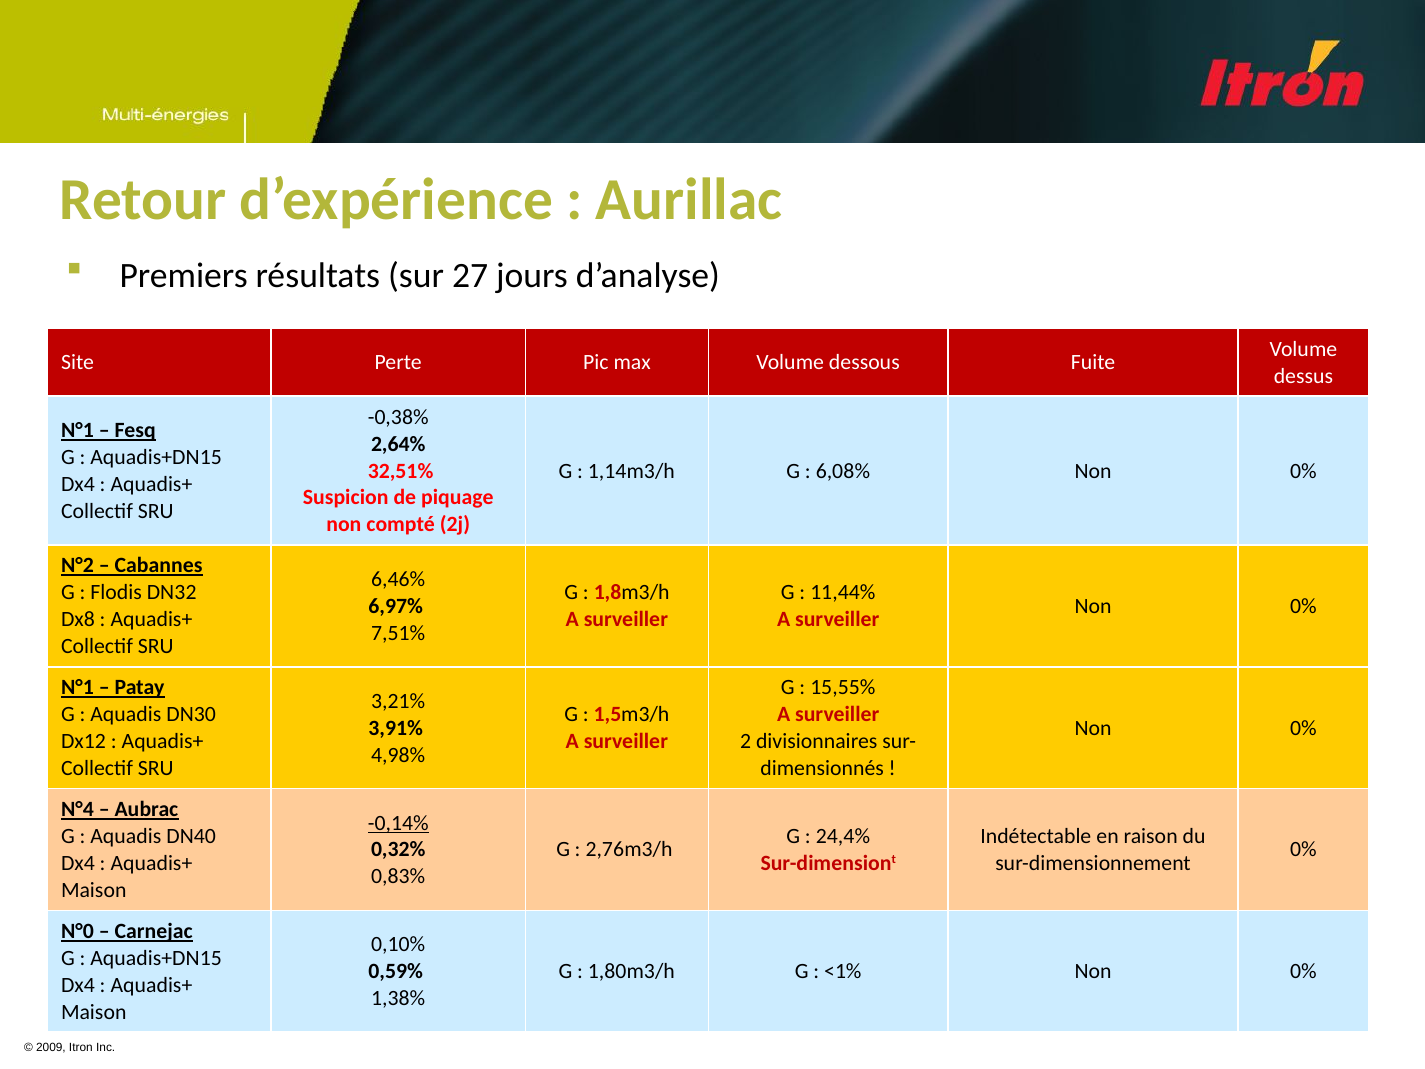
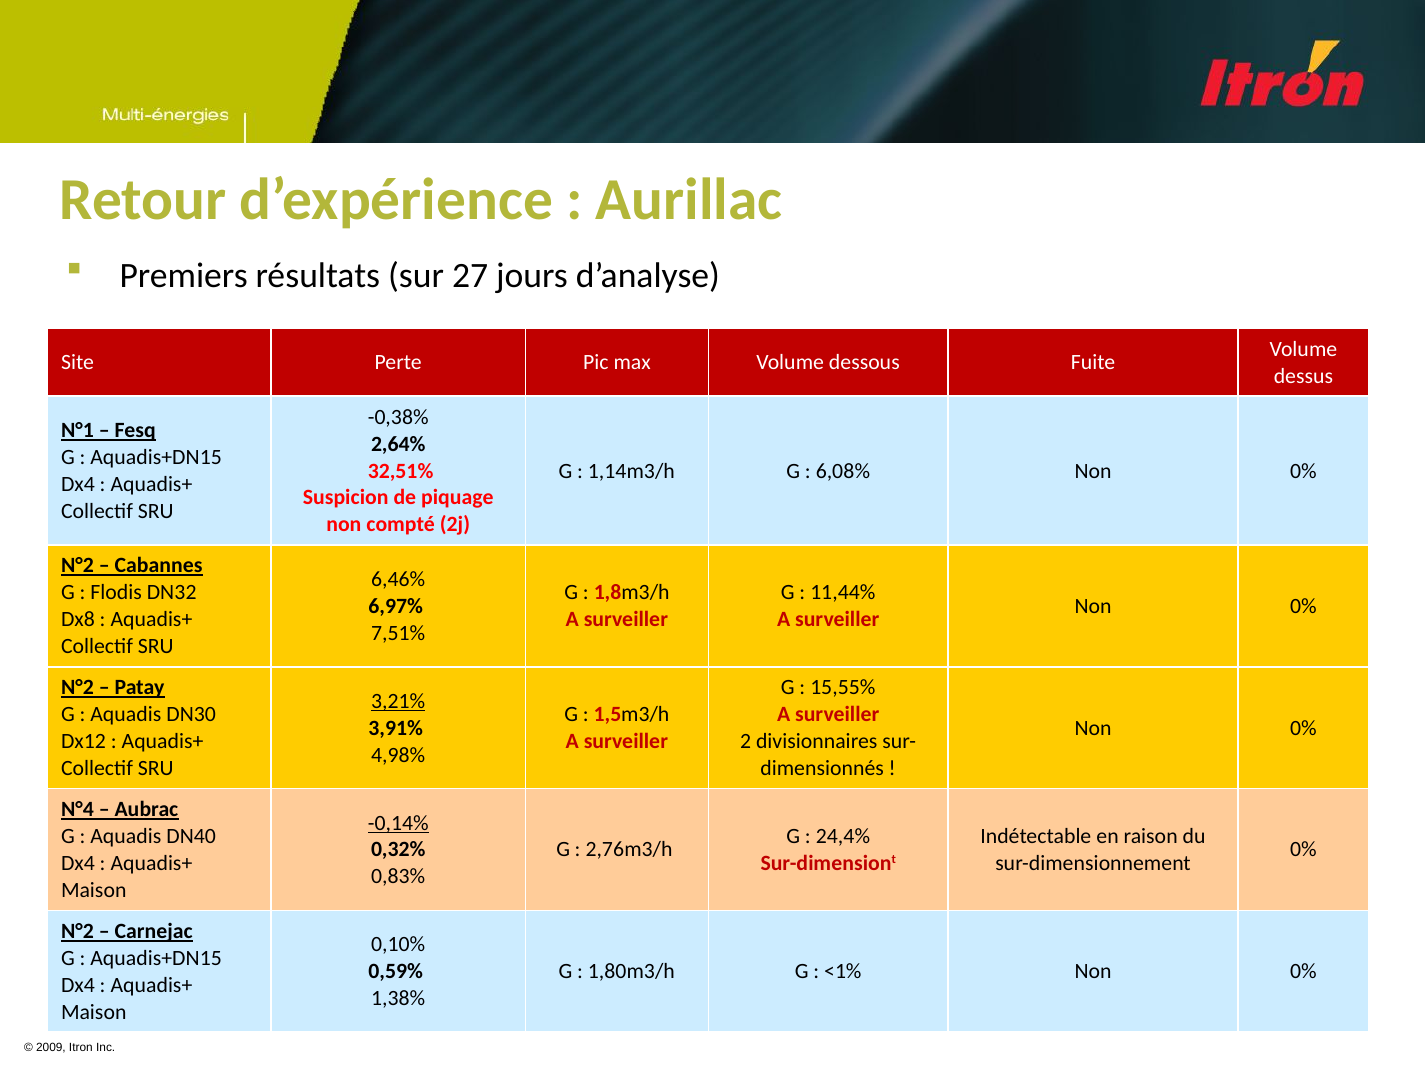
N°1 at (77, 687): N°1 -> N°2
3,21% underline: none -> present
N°0 at (77, 931): N°0 -> N°2
